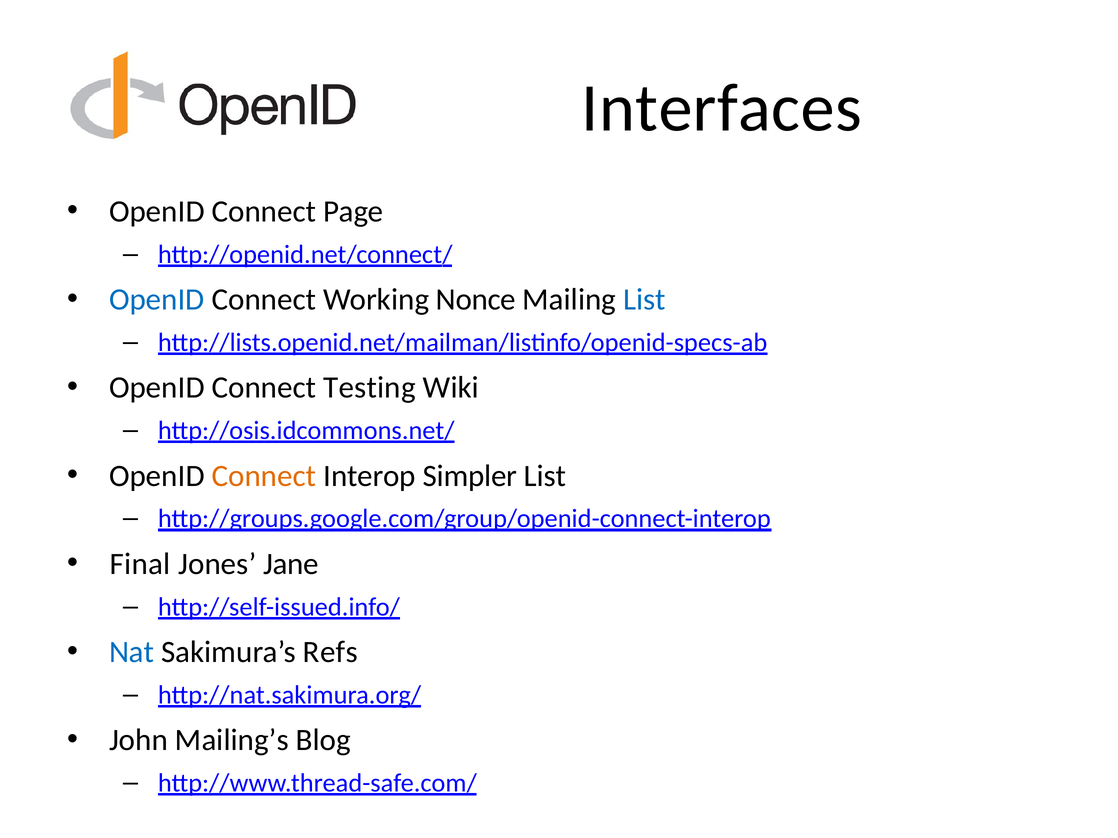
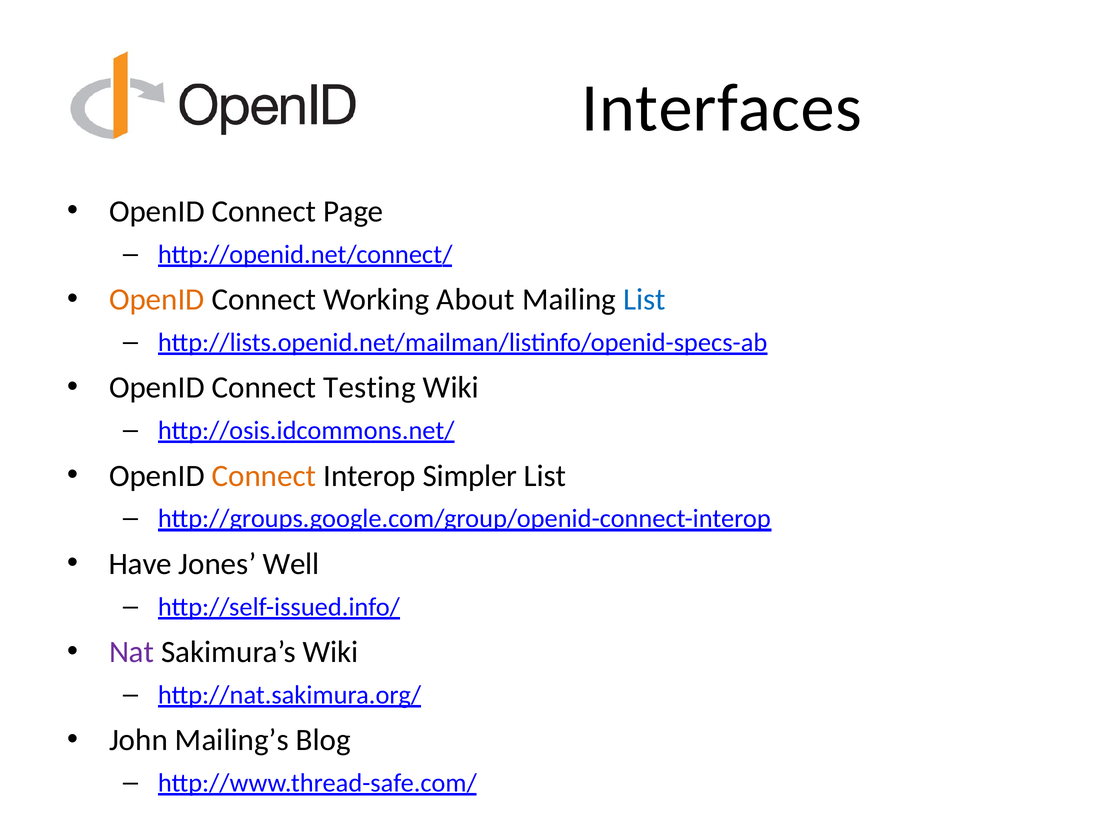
OpenID at (157, 300) colour: blue -> orange
Nonce: Nonce -> About
Final: Final -> Have
Jane: Jane -> Well
Nat colour: blue -> purple
Sakimura’s Refs: Refs -> Wiki
